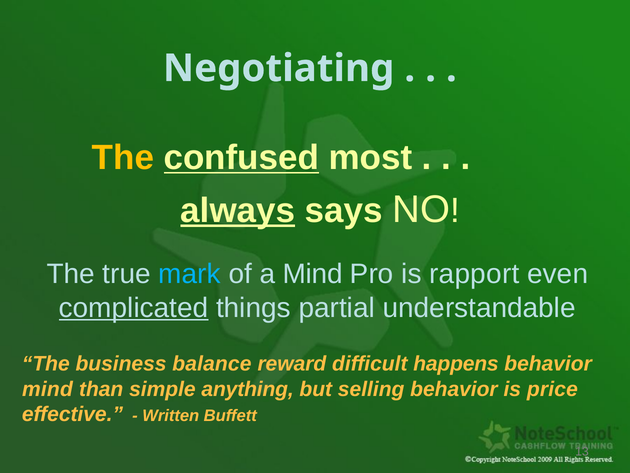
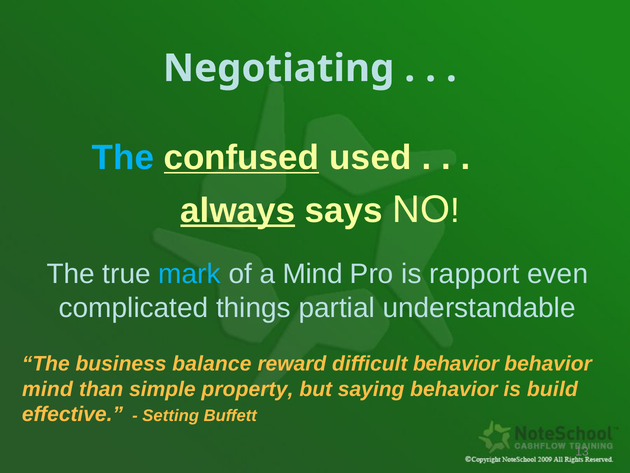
The at (123, 157) colour: yellow -> light blue
most: most -> used
complicated underline: present -> none
difficult happens: happens -> behavior
anything: anything -> property
selling: selling -> saying
price: price -> build
Written: Written -> Setting
